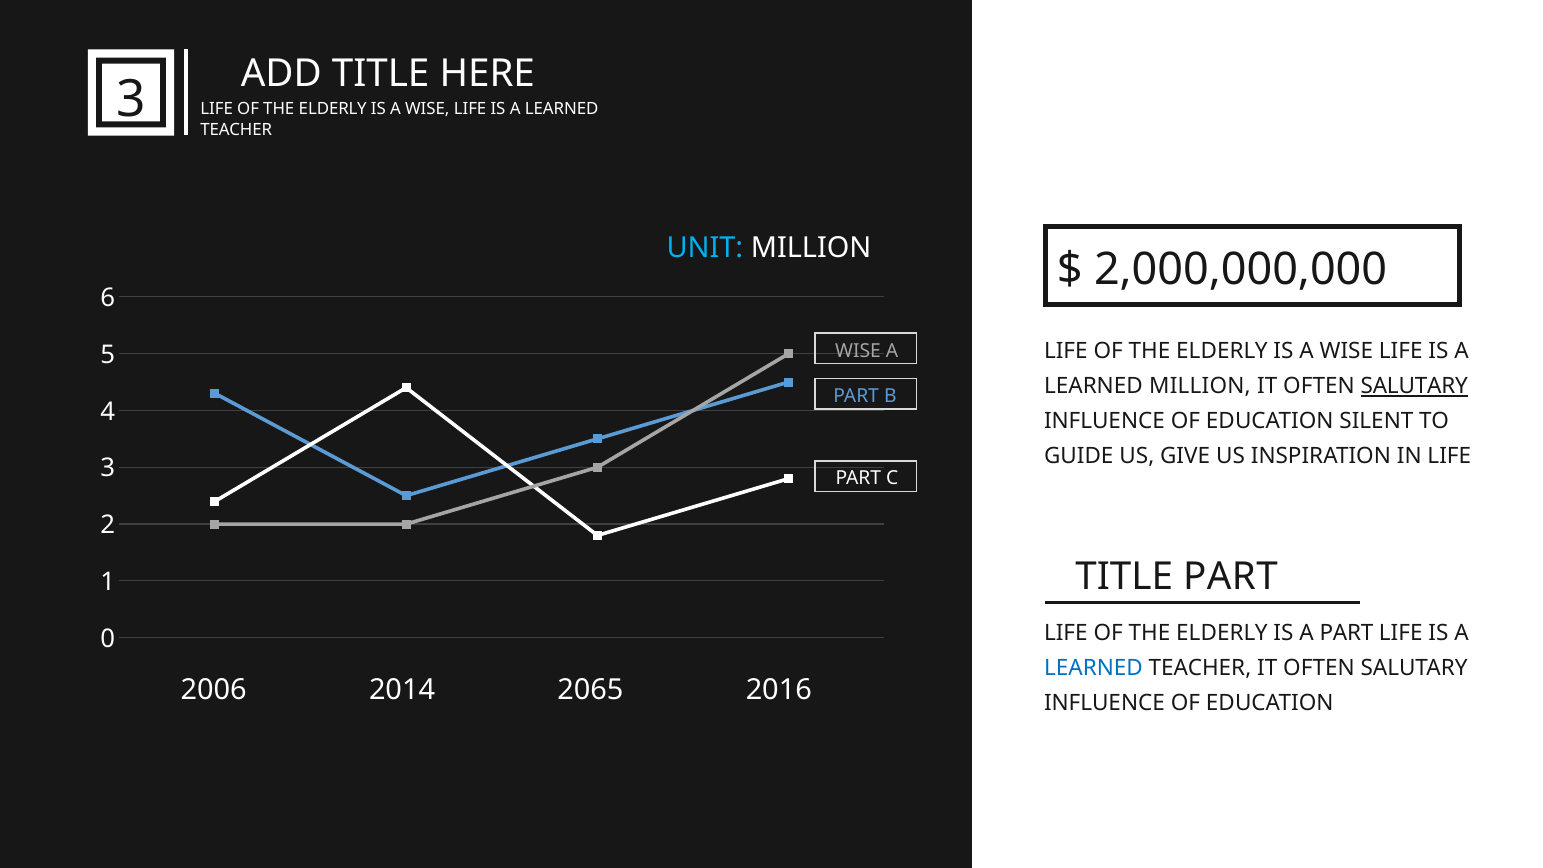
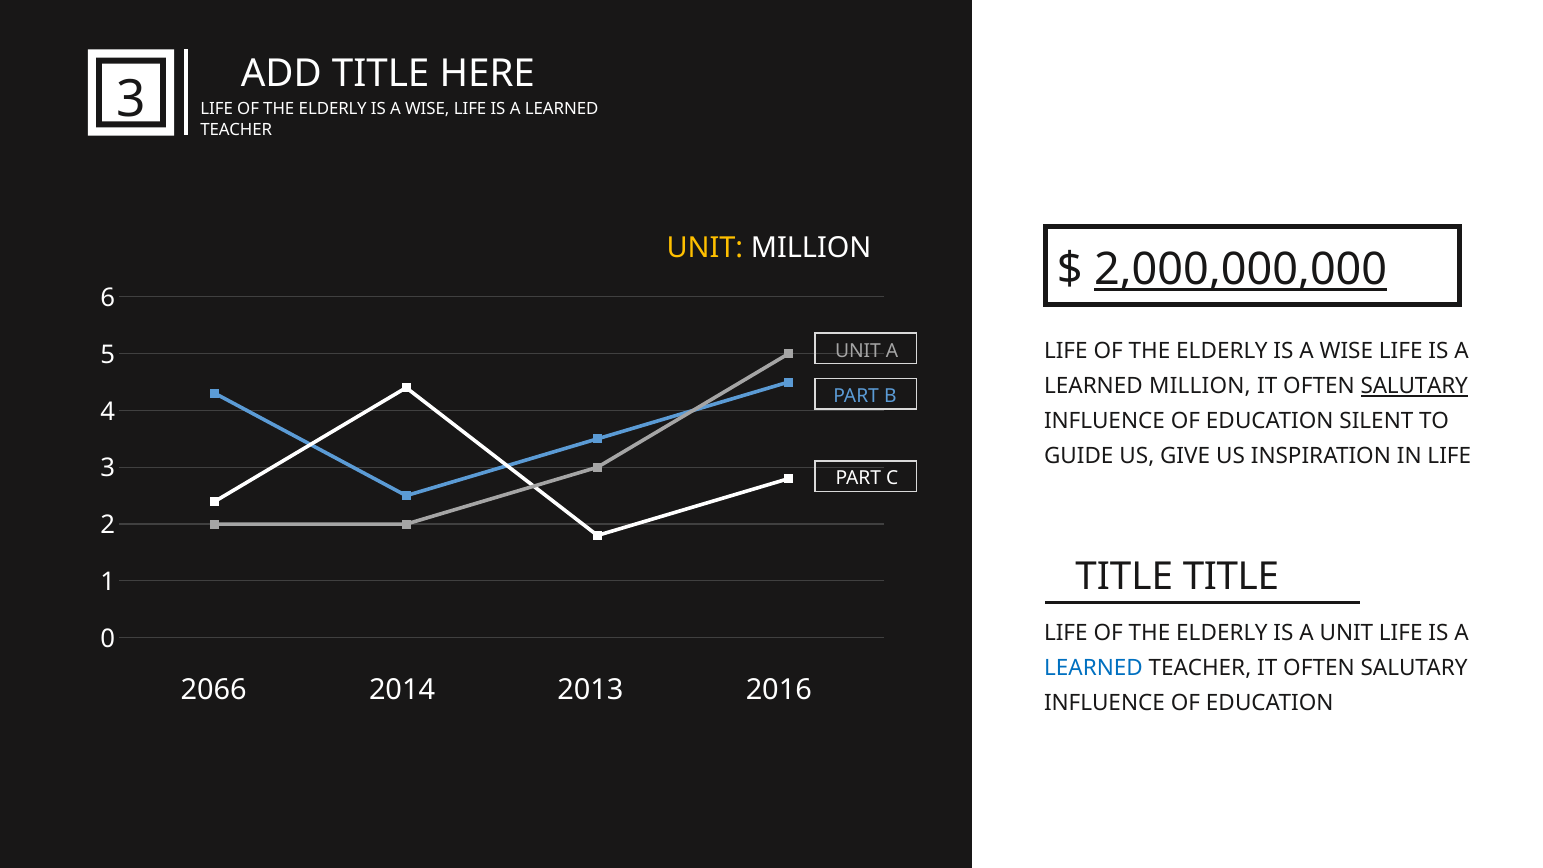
UNIT at (705, 248) colour: light blue -> yellow
2,000,000,000 underline: none -> present
WISE at (858, 351): WISE -> UNIT
TITLE PART: PART -> TITLE
IS A PART: PART -> UNIT
2006: 2006 -> 2066
2065: 2065 -> 2013
